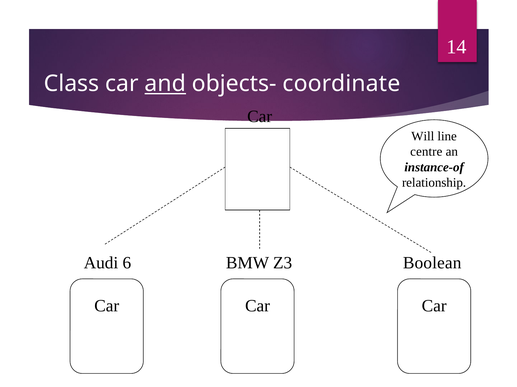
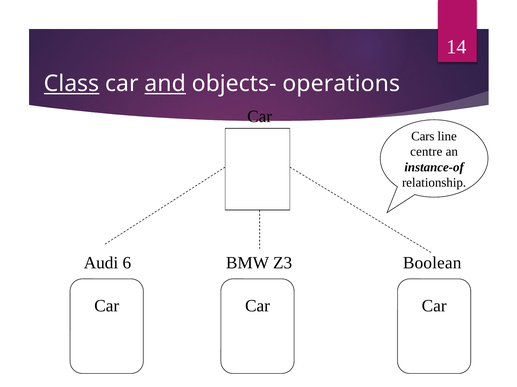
Class underline: none -> present
coordinate: coordinate -> operations
Will: Will -> Cars
